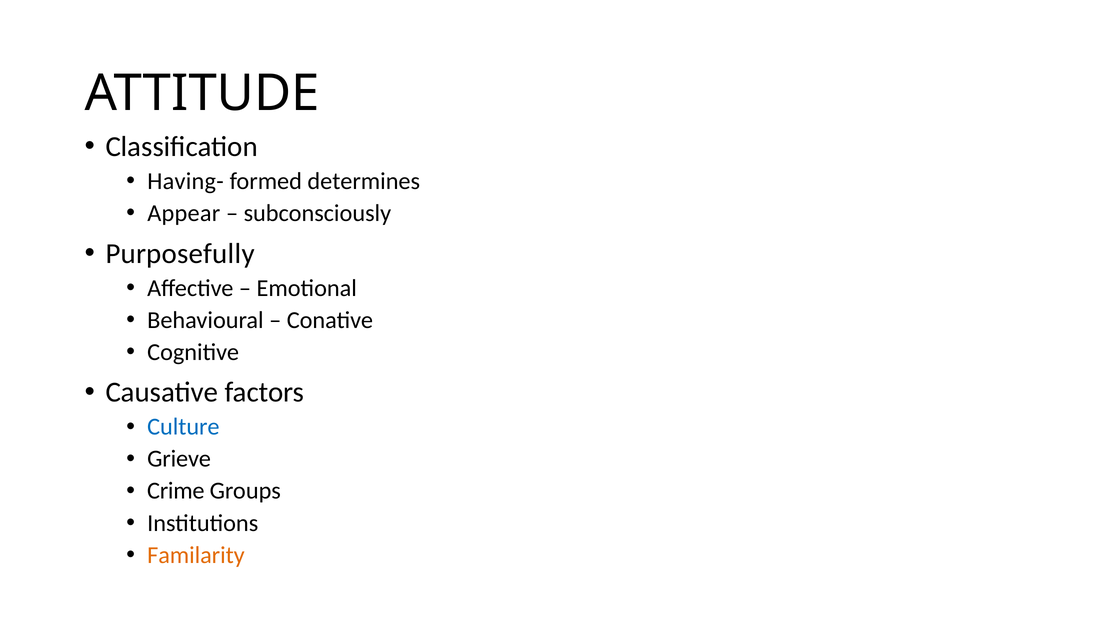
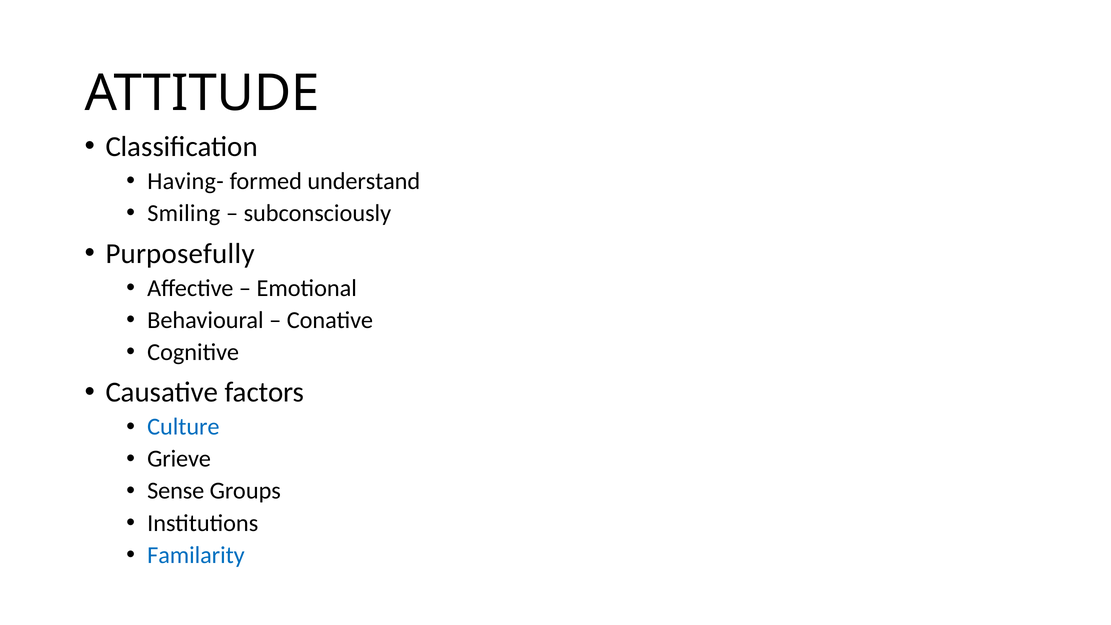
determines: determines -> understand
Appear: Appear -> Smiling
Crime: Crime -> Sense
Familarity colour: orange -> blue
